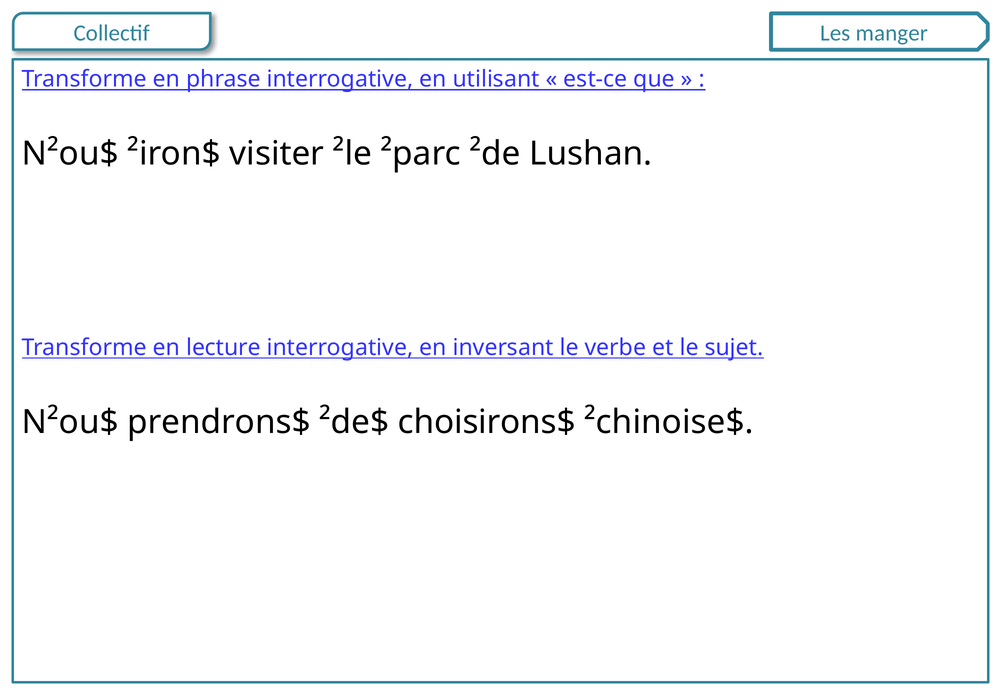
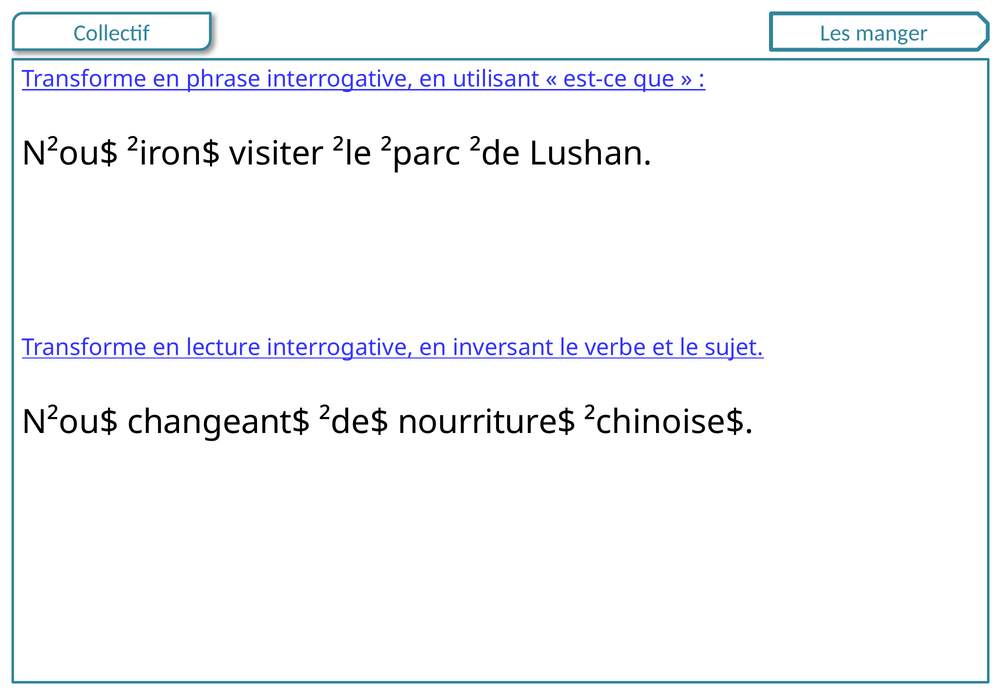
prendrons$: prendrons$ -> changeant$
choisirons$: choisirons$ -> nourriture$
